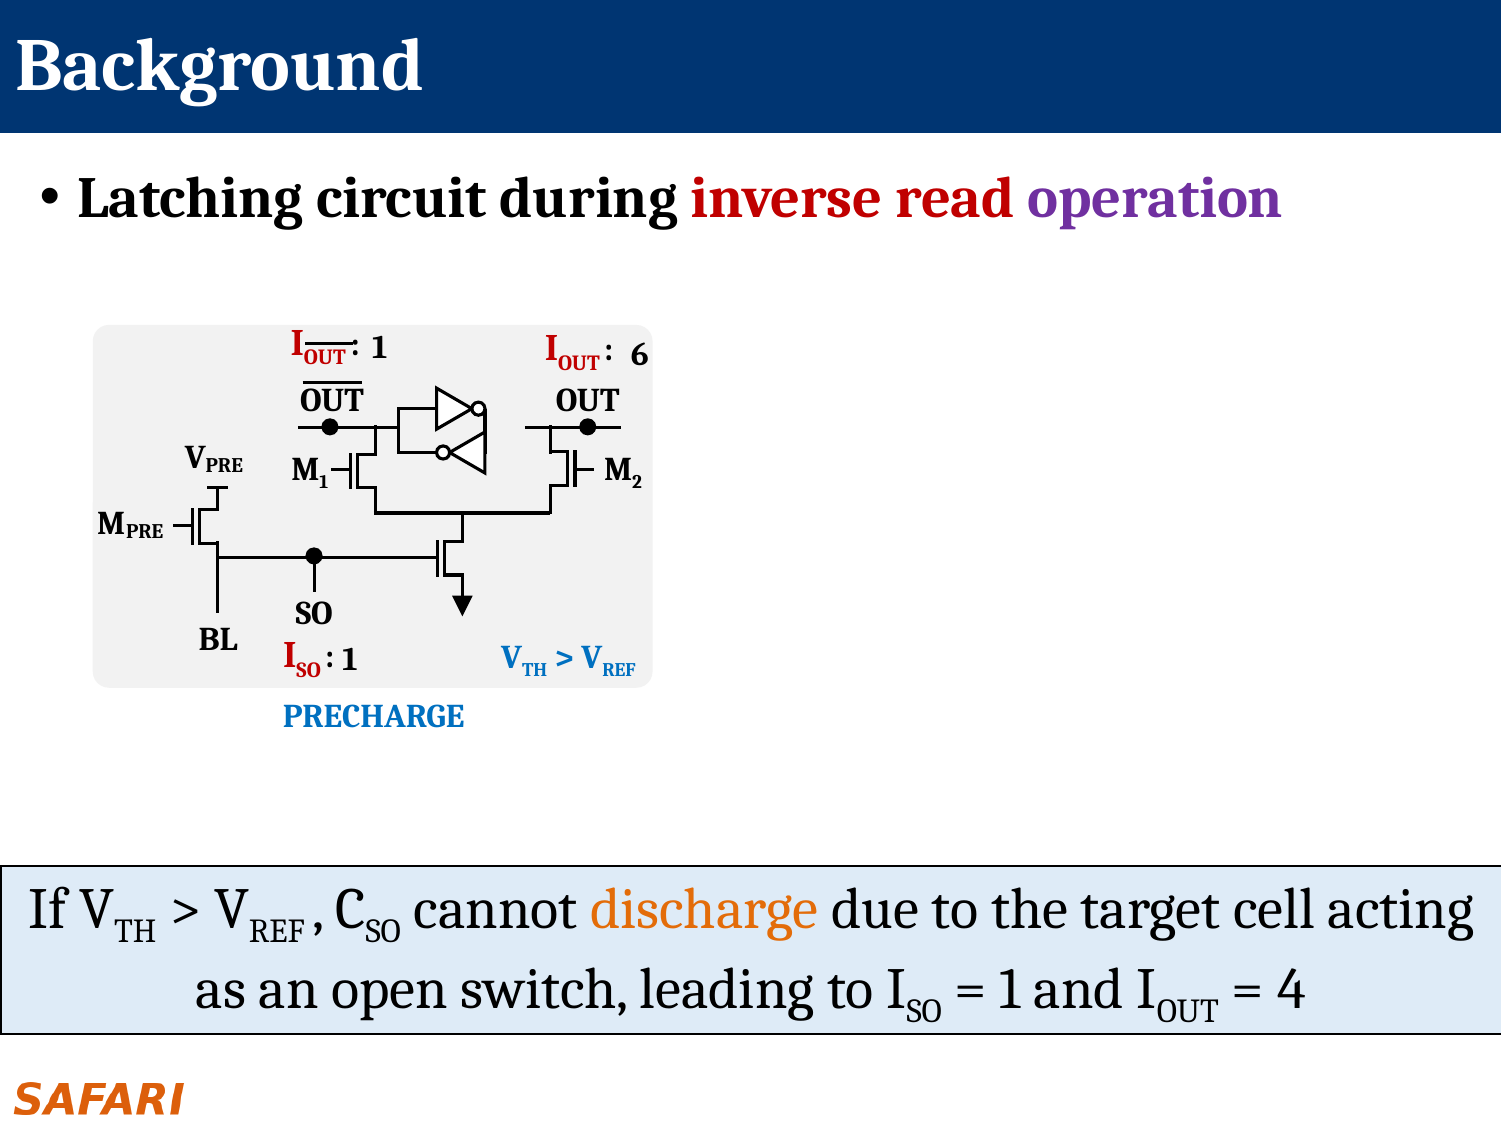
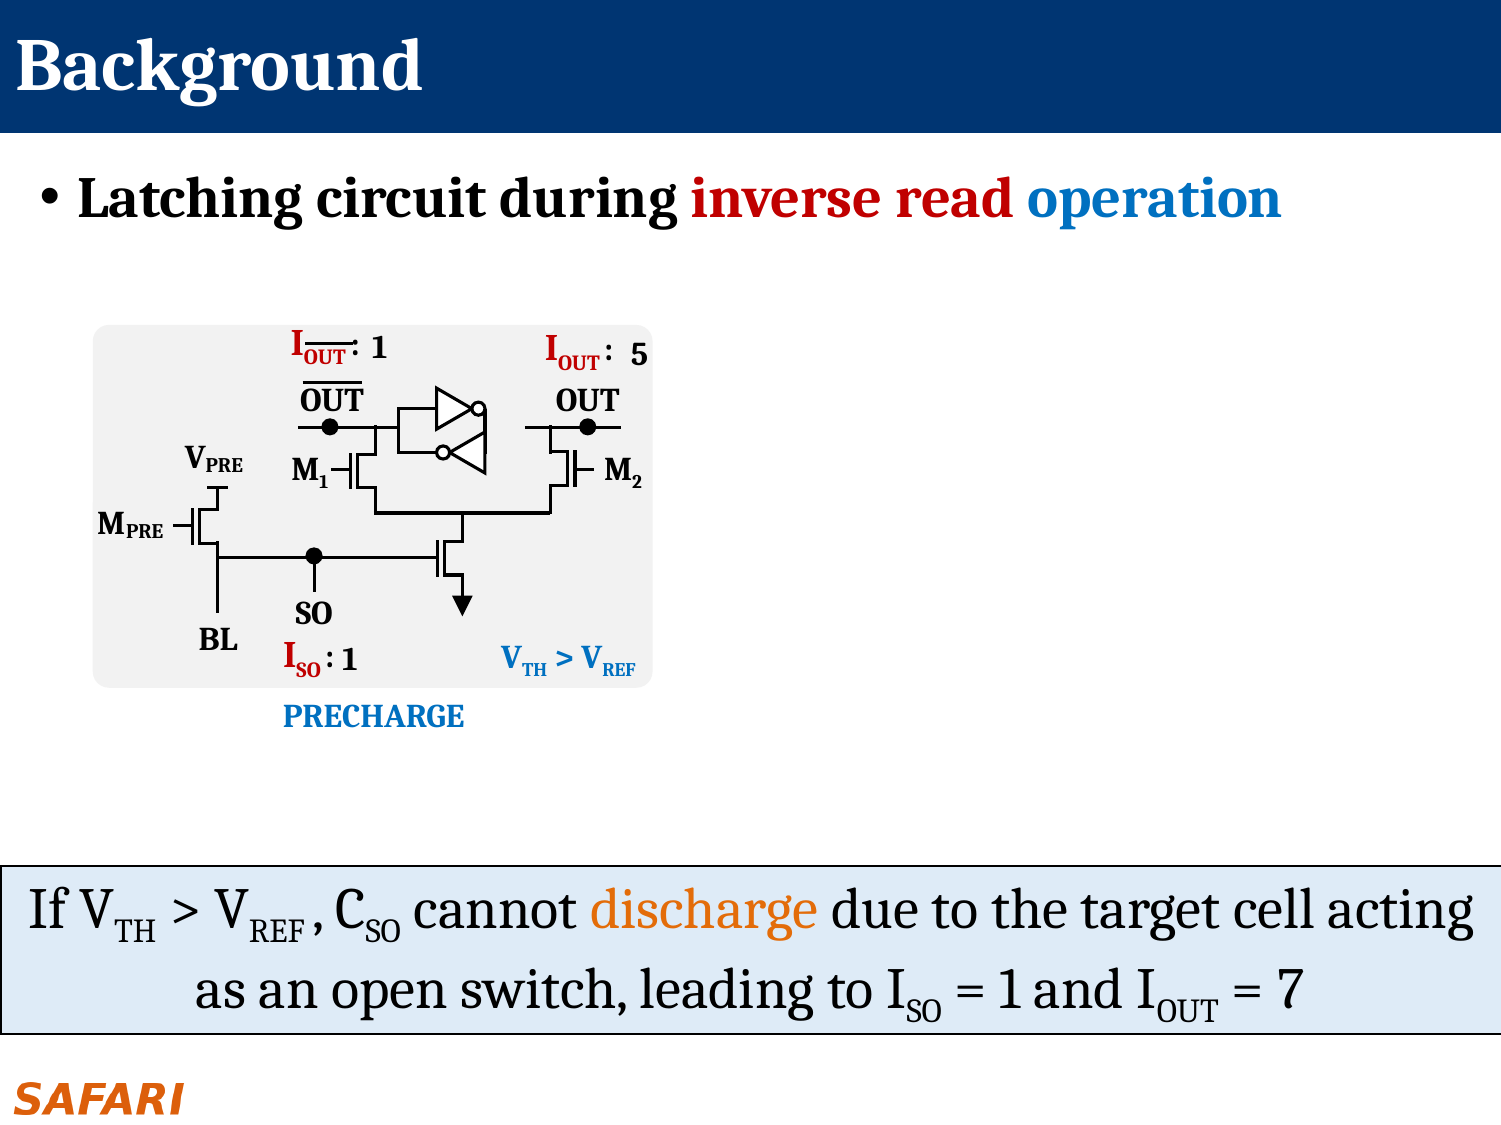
operation colour: purple -> blue
6: 6 -> 5
4: 4 -> 7
